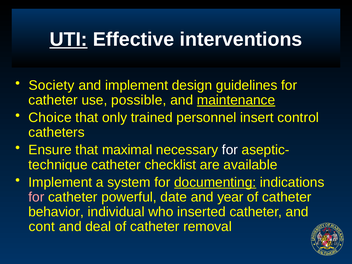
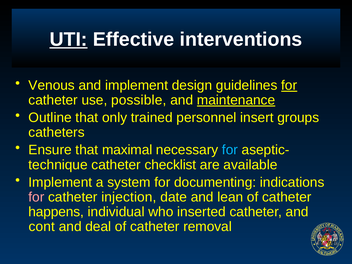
Society: Society -> Venous
for at (289, 85) underline: none -> present
Choice: Choice -> Outline
control: control -> groups
for at (230, 150) colour: white -> light blue
documenting underline: present -> none
powerful: powerful -> injection
year: year -> lean
behavior: behavior -> happens
